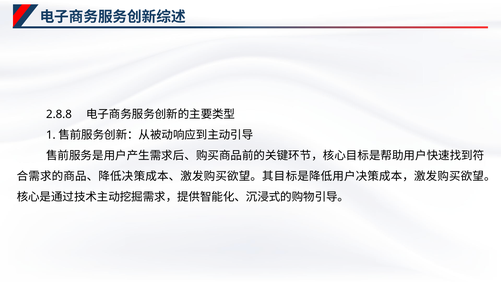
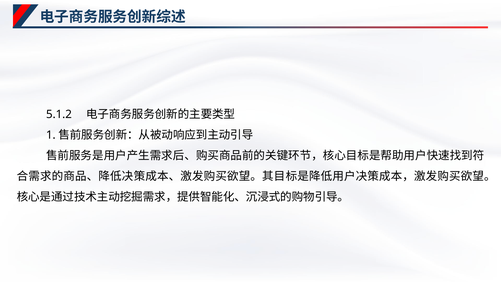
2.8.8: 2.8.8 -> 5.1.2
